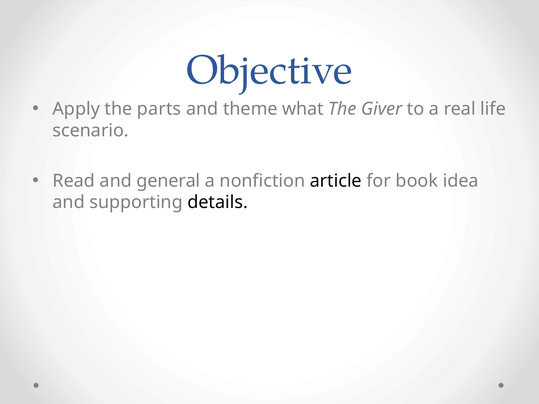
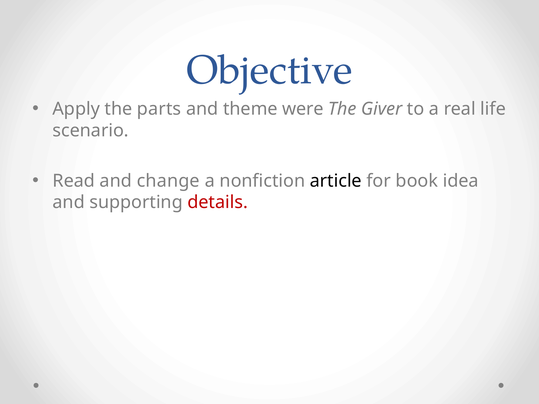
what: what -> were
general: general -> change
details colour: black -> red
